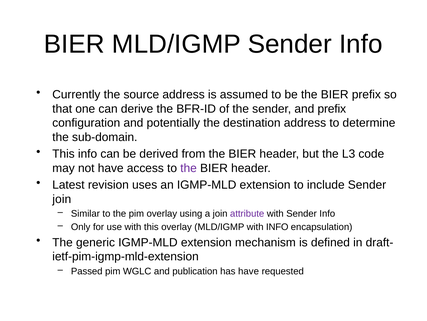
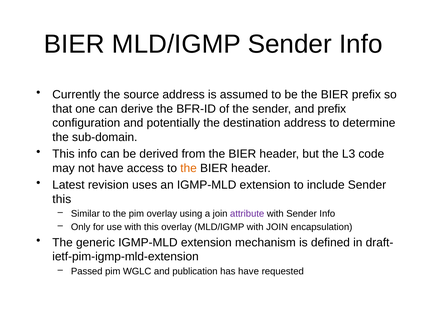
the at (189, 168) colour: purple -> orange
join at (62, 199): join -> this
with INFO: INFO -> JOIN
